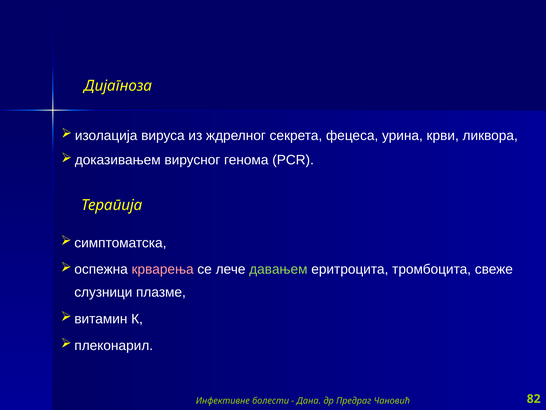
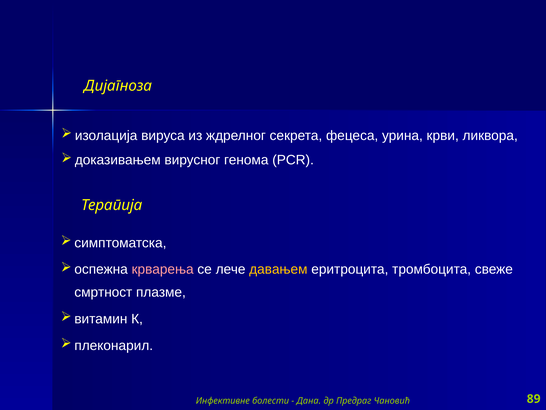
давањем colour: light green -> yellow
слузници: слузници -> смртност
82: 82 -> 89
